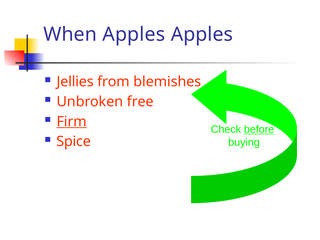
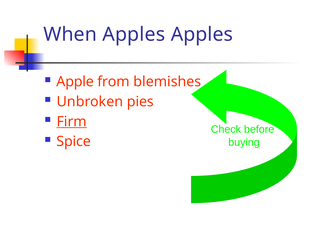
Jellies: Jellies -> Apple
free: free -> pies
before underline: present -> none
